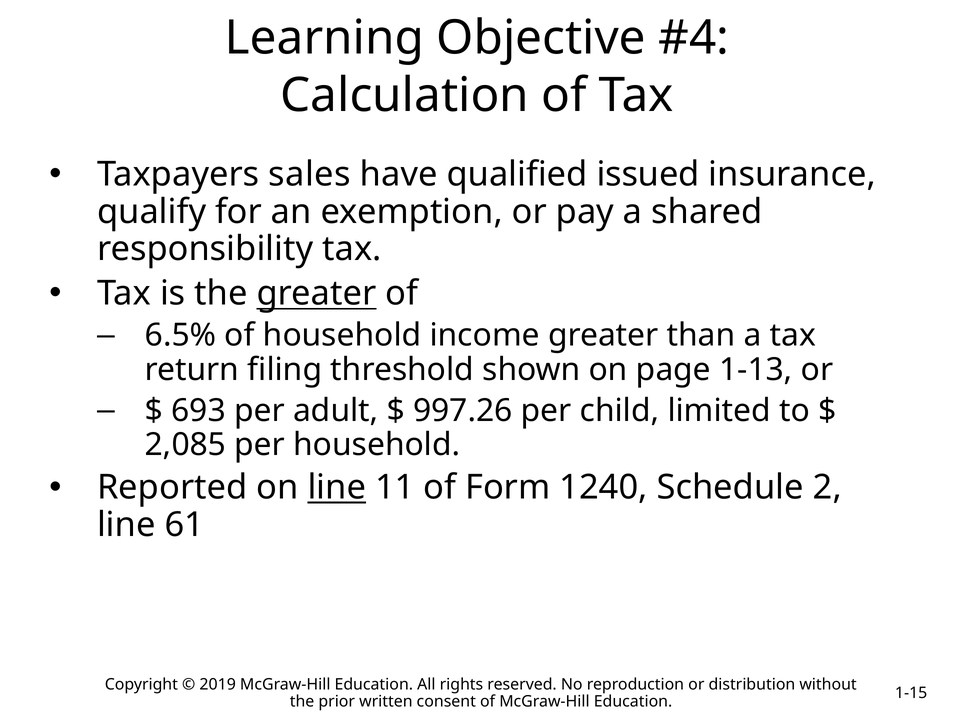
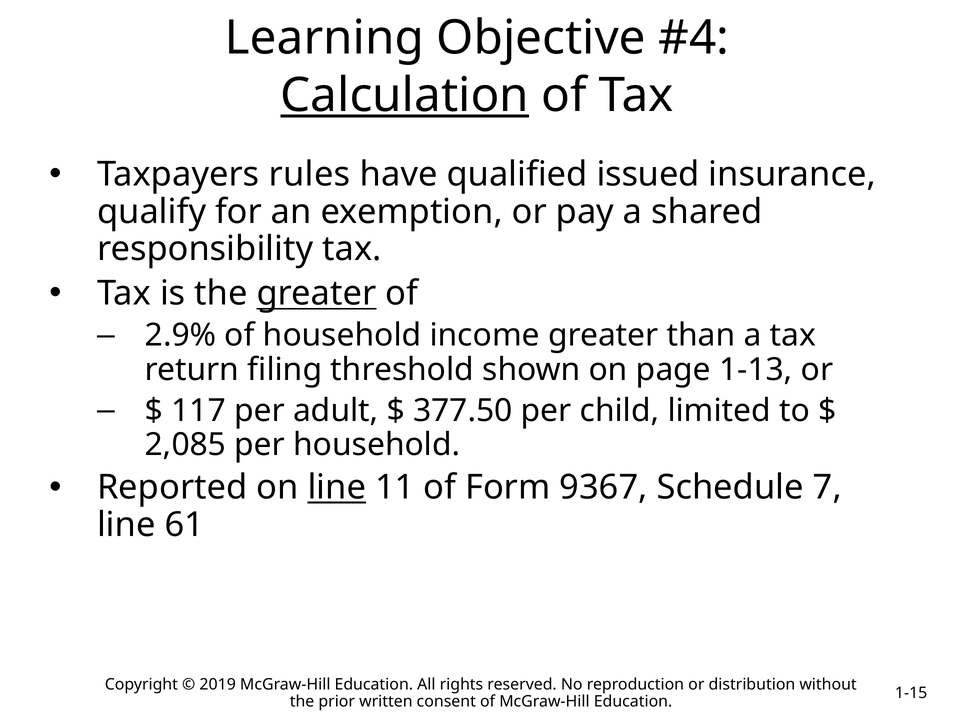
Calculation underline: none -> present
sales: sales -> rules
6.5%: 6.5% -> 2.9%
693: 693 -> 117
997.26: 997.26 -> 377.50
1240: 1240 -> 9367
2: 2 -> 7
